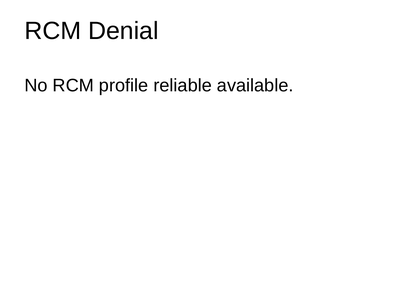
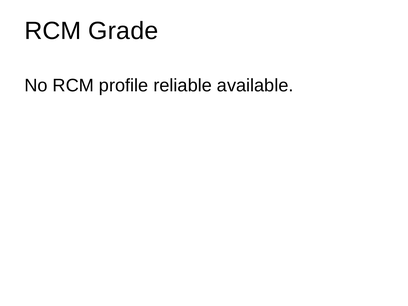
Denial: Denial -> Grade
